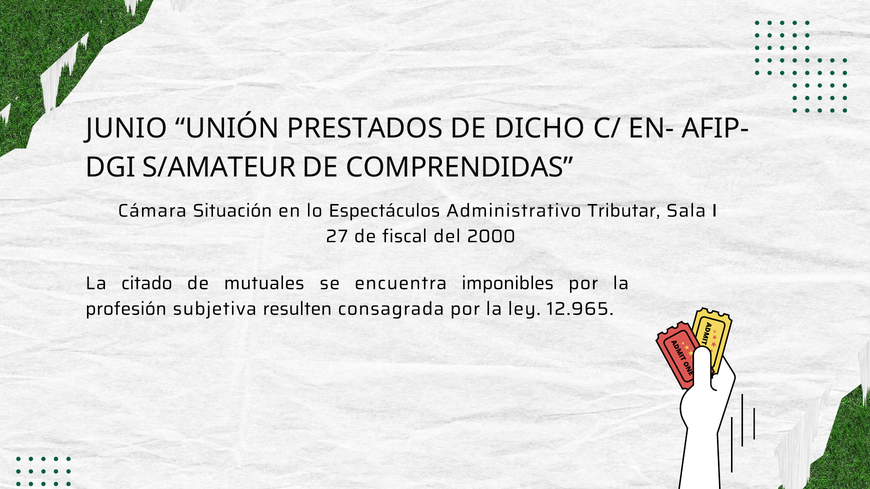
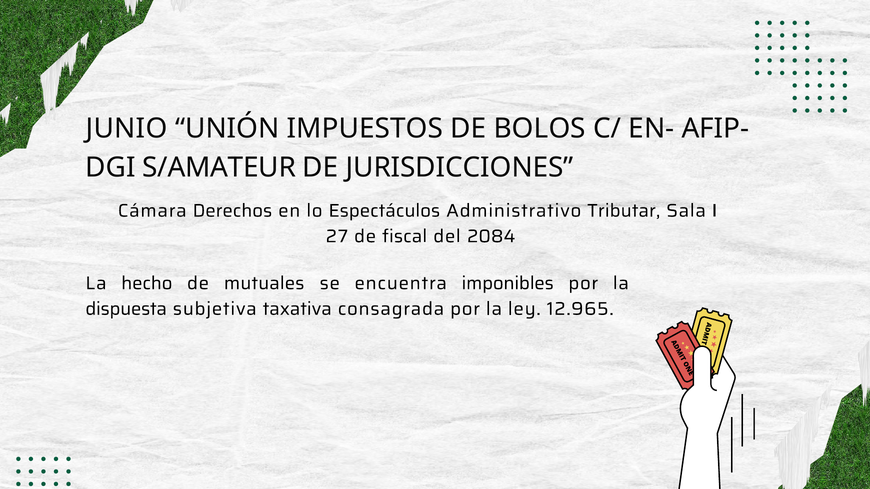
PRESTADOS: PRESTADOS -> IMPUESTOS
DICHO: DICHO -> BOLOS
COMPRENDIDAS: COMPRENDIDAS -> JURISDICCIONES
Situación: Situación -> Derechos
2000: 2000 -> 2084
citado: citado -> hecho
profesión: profesión -> dispuesta
resulten: resulten -> taxativa
